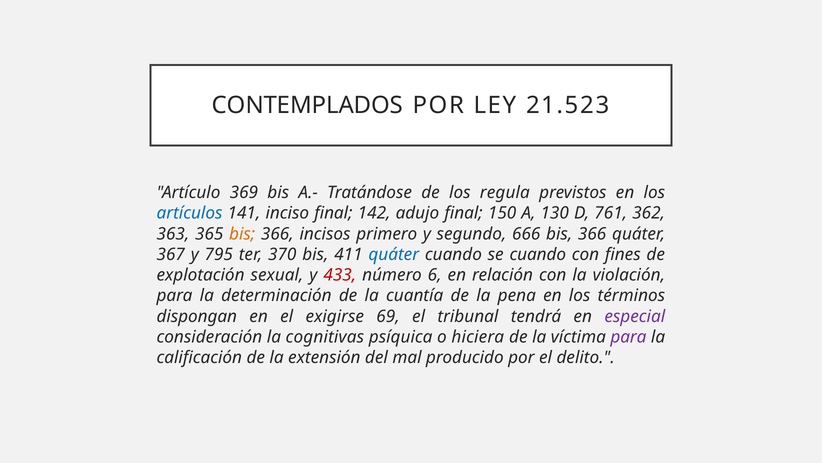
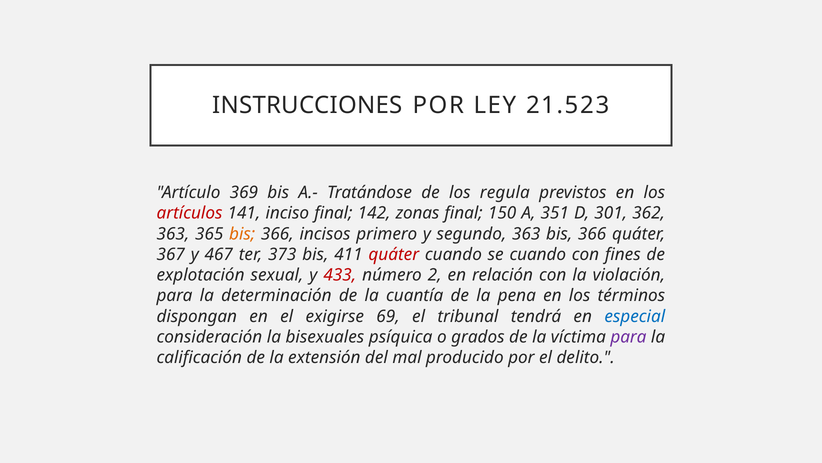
CONTEMPLADOS: CONTEMPLADOS -> INSTRUCCIONES
artículos colour: blue -> red
adujo: adujo -> zonas
130: 130 -> 351
761: 761 -> 301
segundo 666: 666 -> 363
795: 795 -> 467
370: 370 -> 373
quáter at (394, 254) colour: blue -> red
6: 6 -> 2
especial colour: purple -> blue
cognitivas: cognitivas -> bisexuales
hiciera: hiciera -> grados
